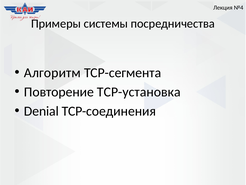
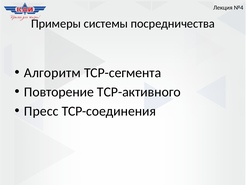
TCP-установка: TCP-установка -> TCP-активного
Denial: Denial -> Пресс
